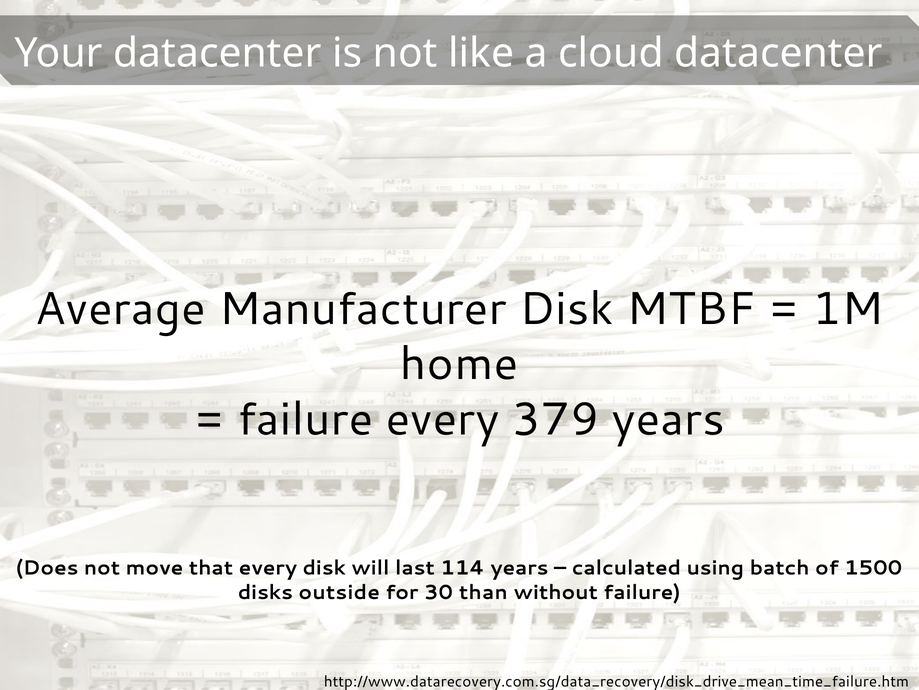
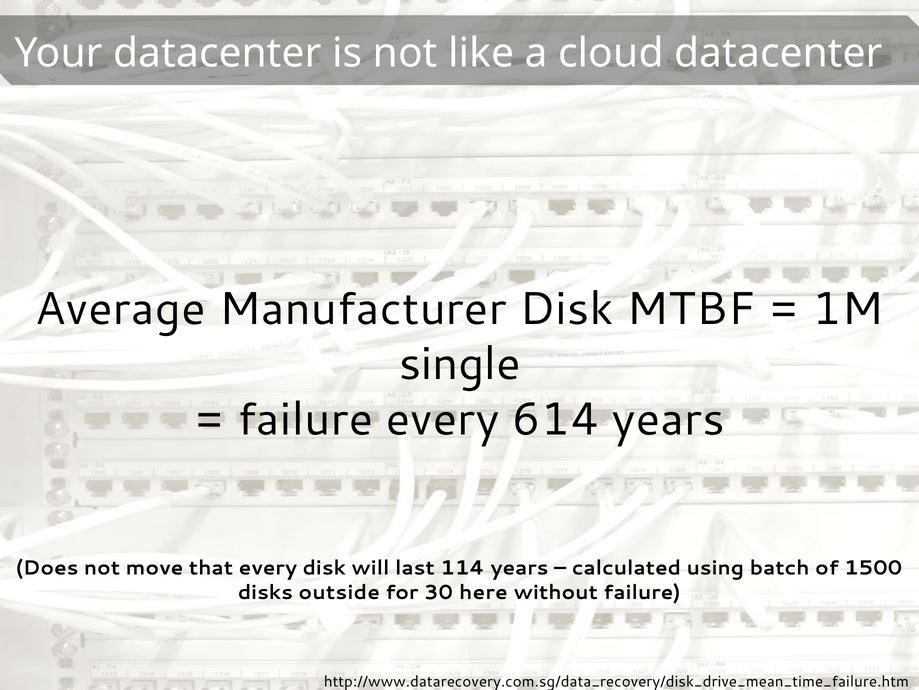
home: home -> single
379: 379 -> 614
than: than -> here
